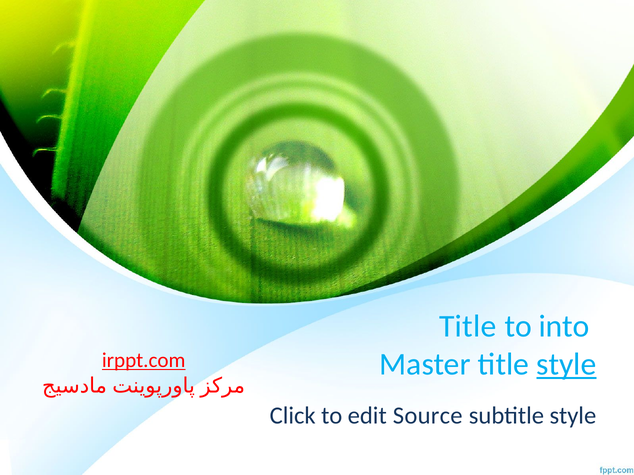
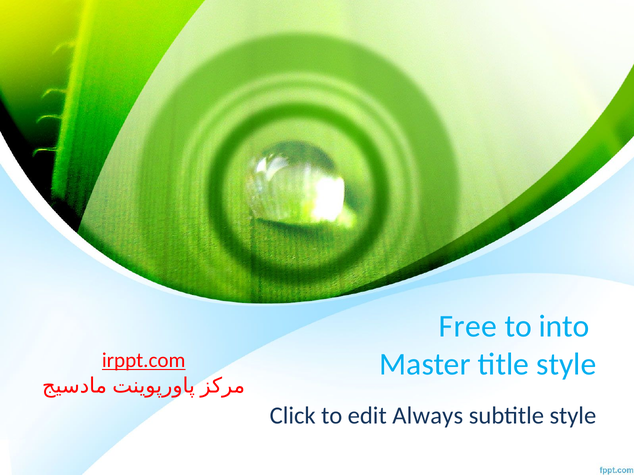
Title at (468, 327): Title -> Free
style at (566, 365) underline: present -> none
Source: Source -> Always
